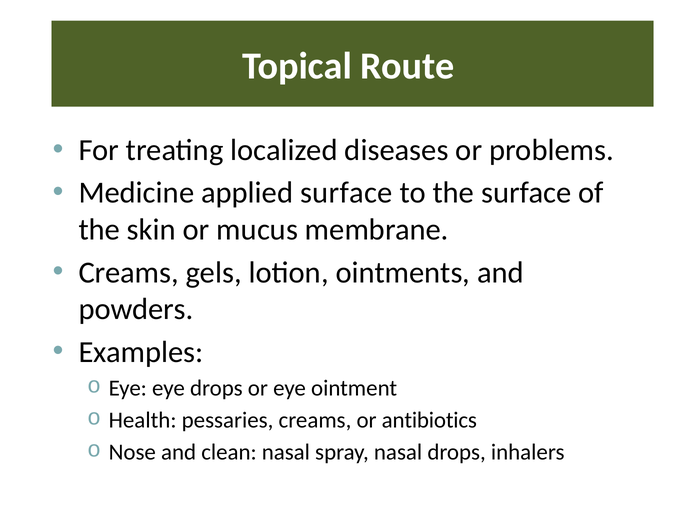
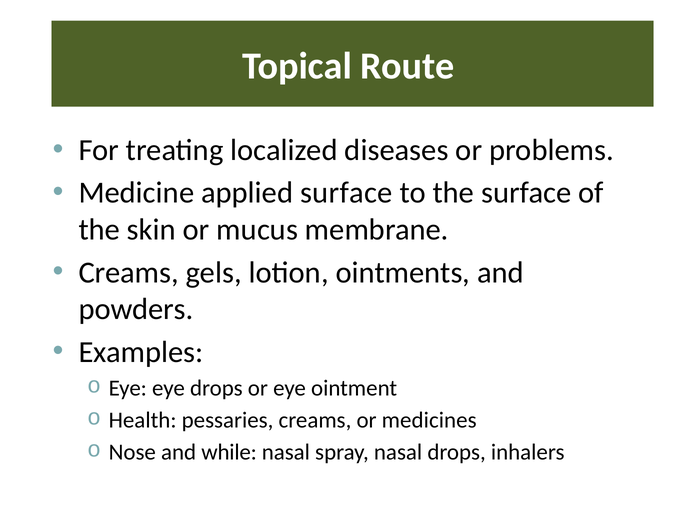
antibiotics: antibiotics -> medicines
clean: clean -> while
